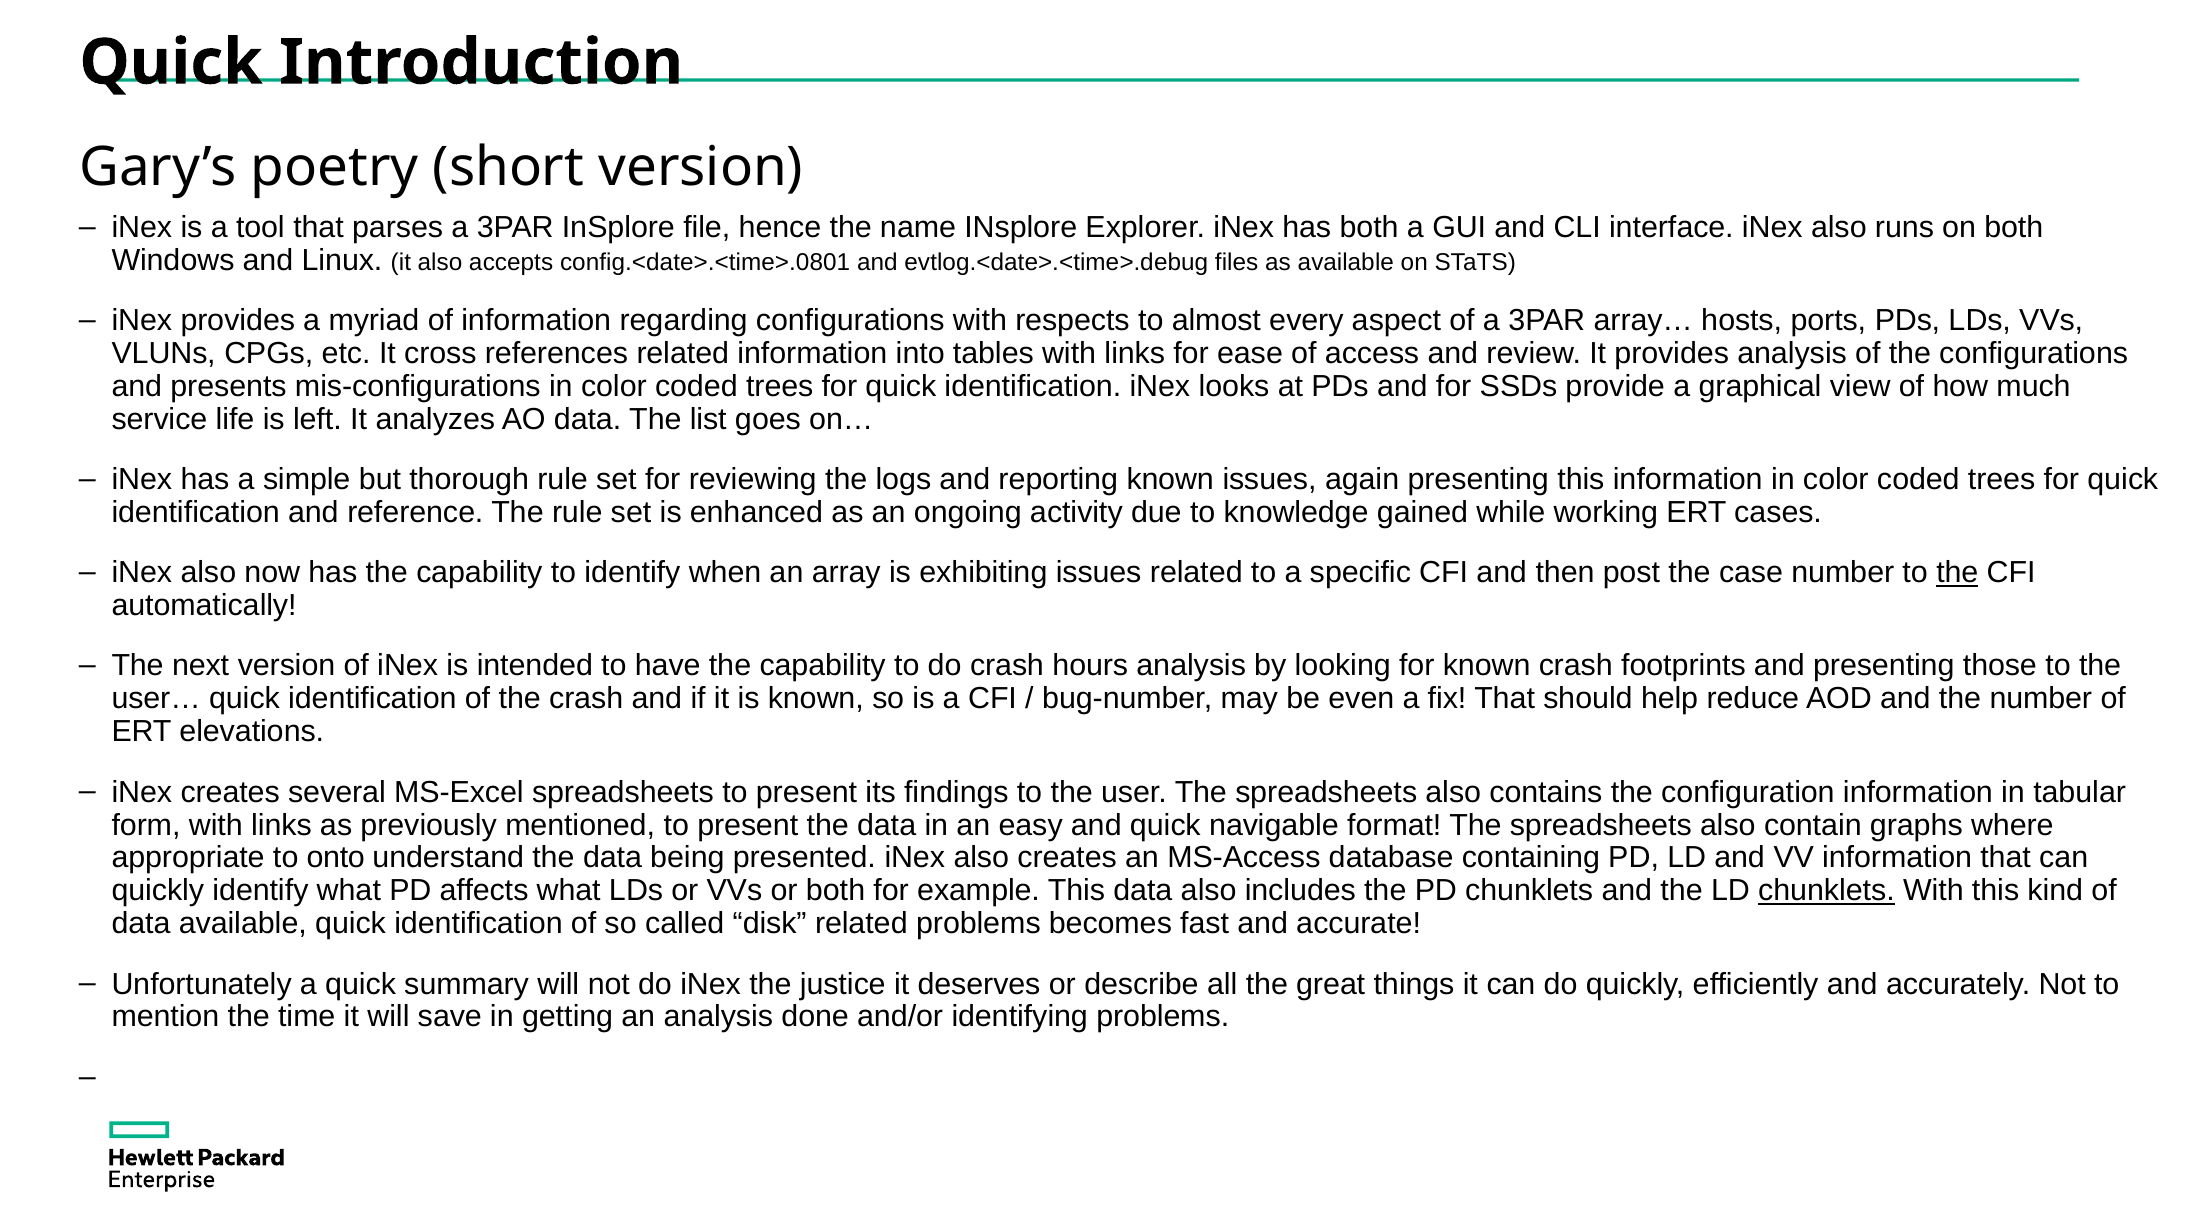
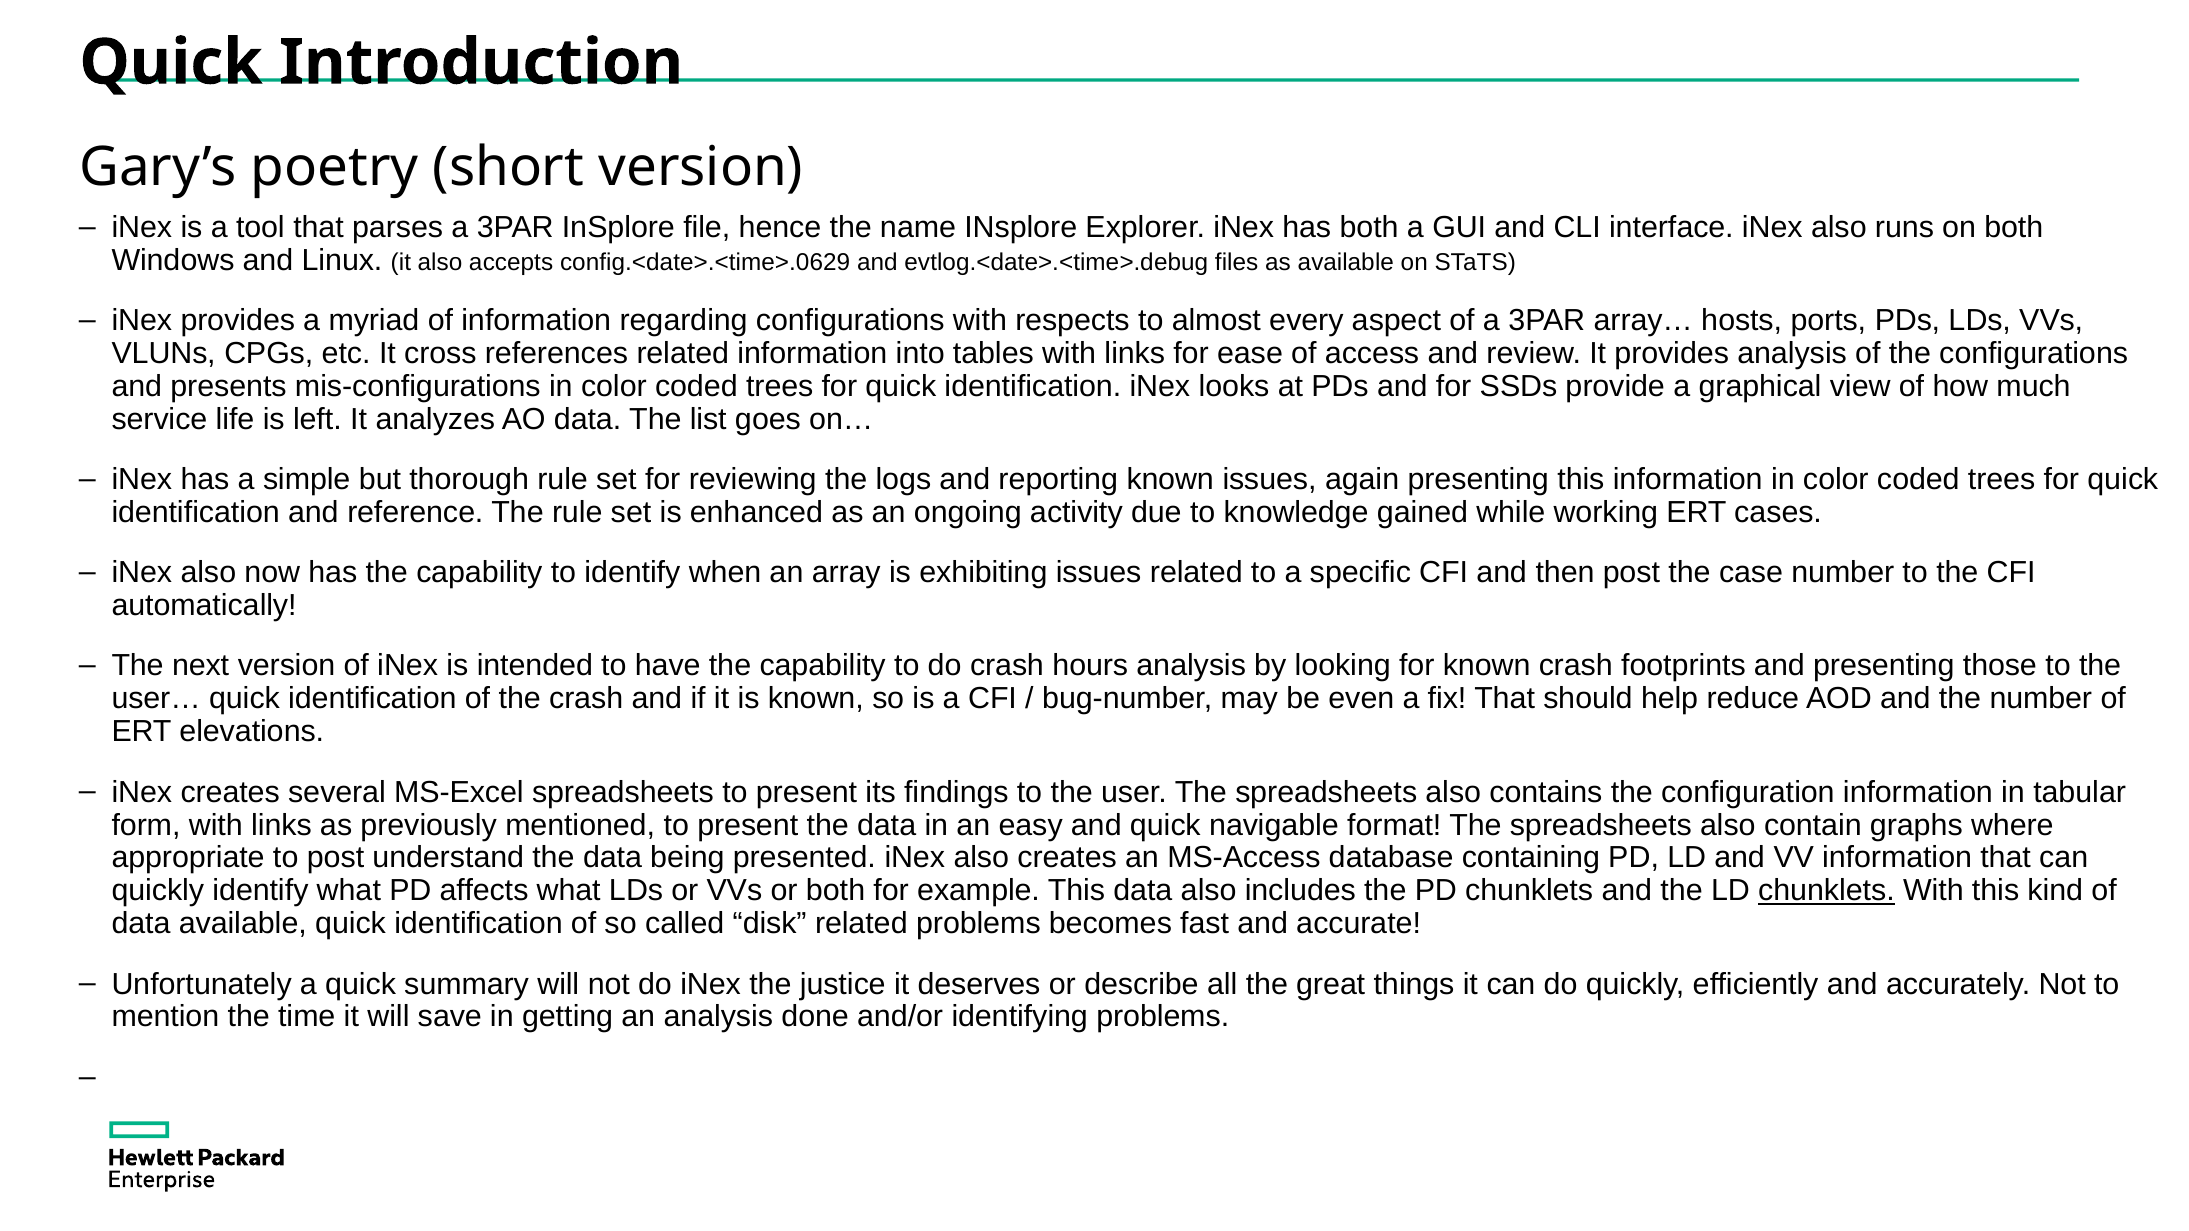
config.<date>.<time>.0801: config.<date>.<time>.0801 -> config.<date>.<time>.0629
the at (1957, 573) underline: present -> none
to onto: onto -> post
